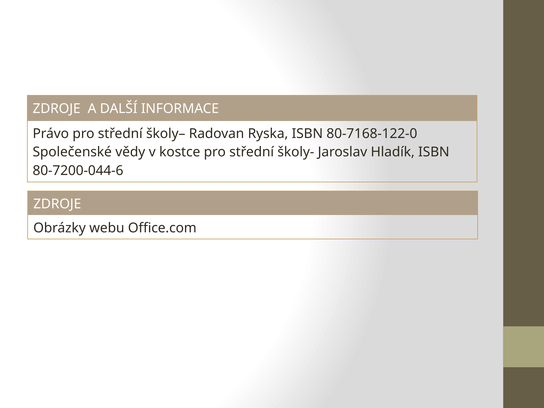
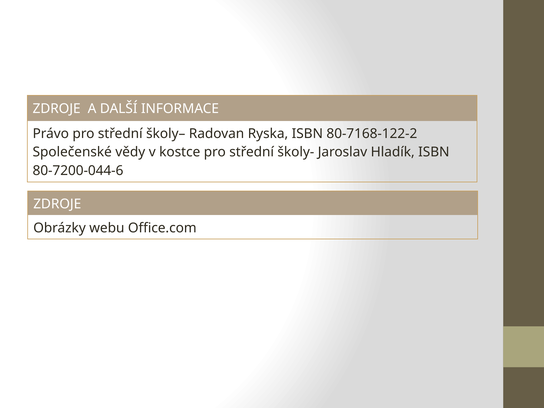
80-7168-122-0: 80-7168-122-0 -> 80-7168-122-2
